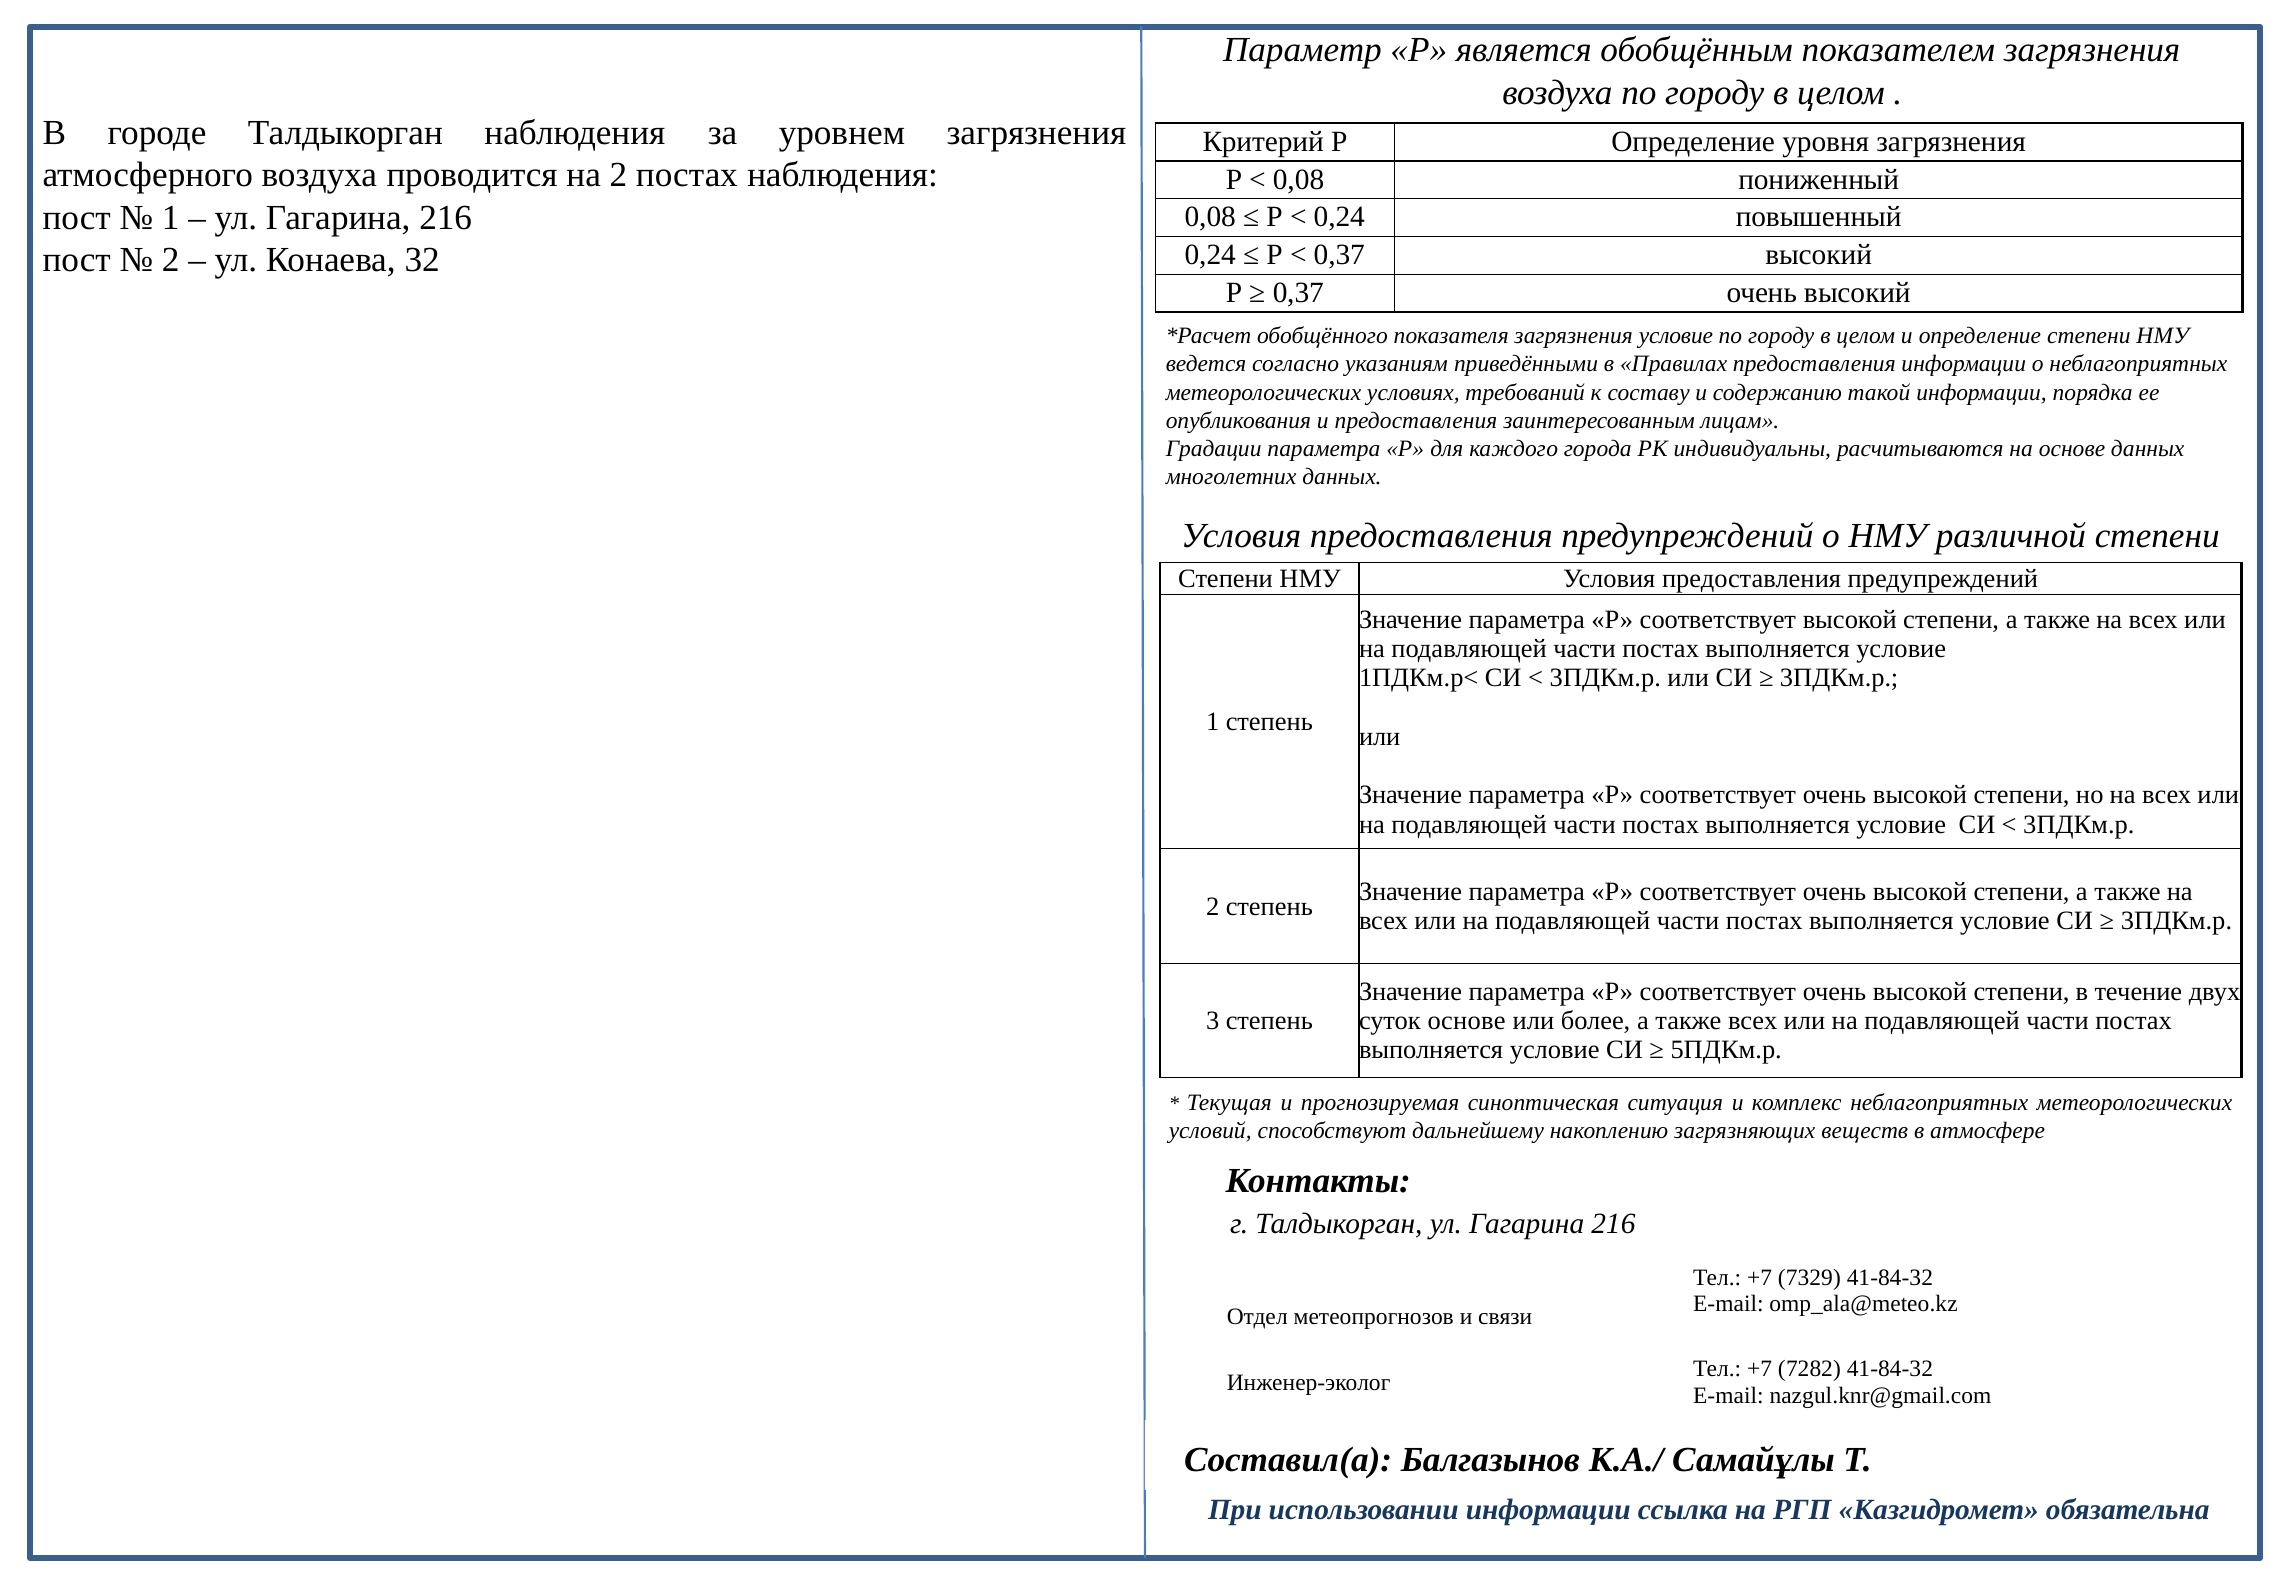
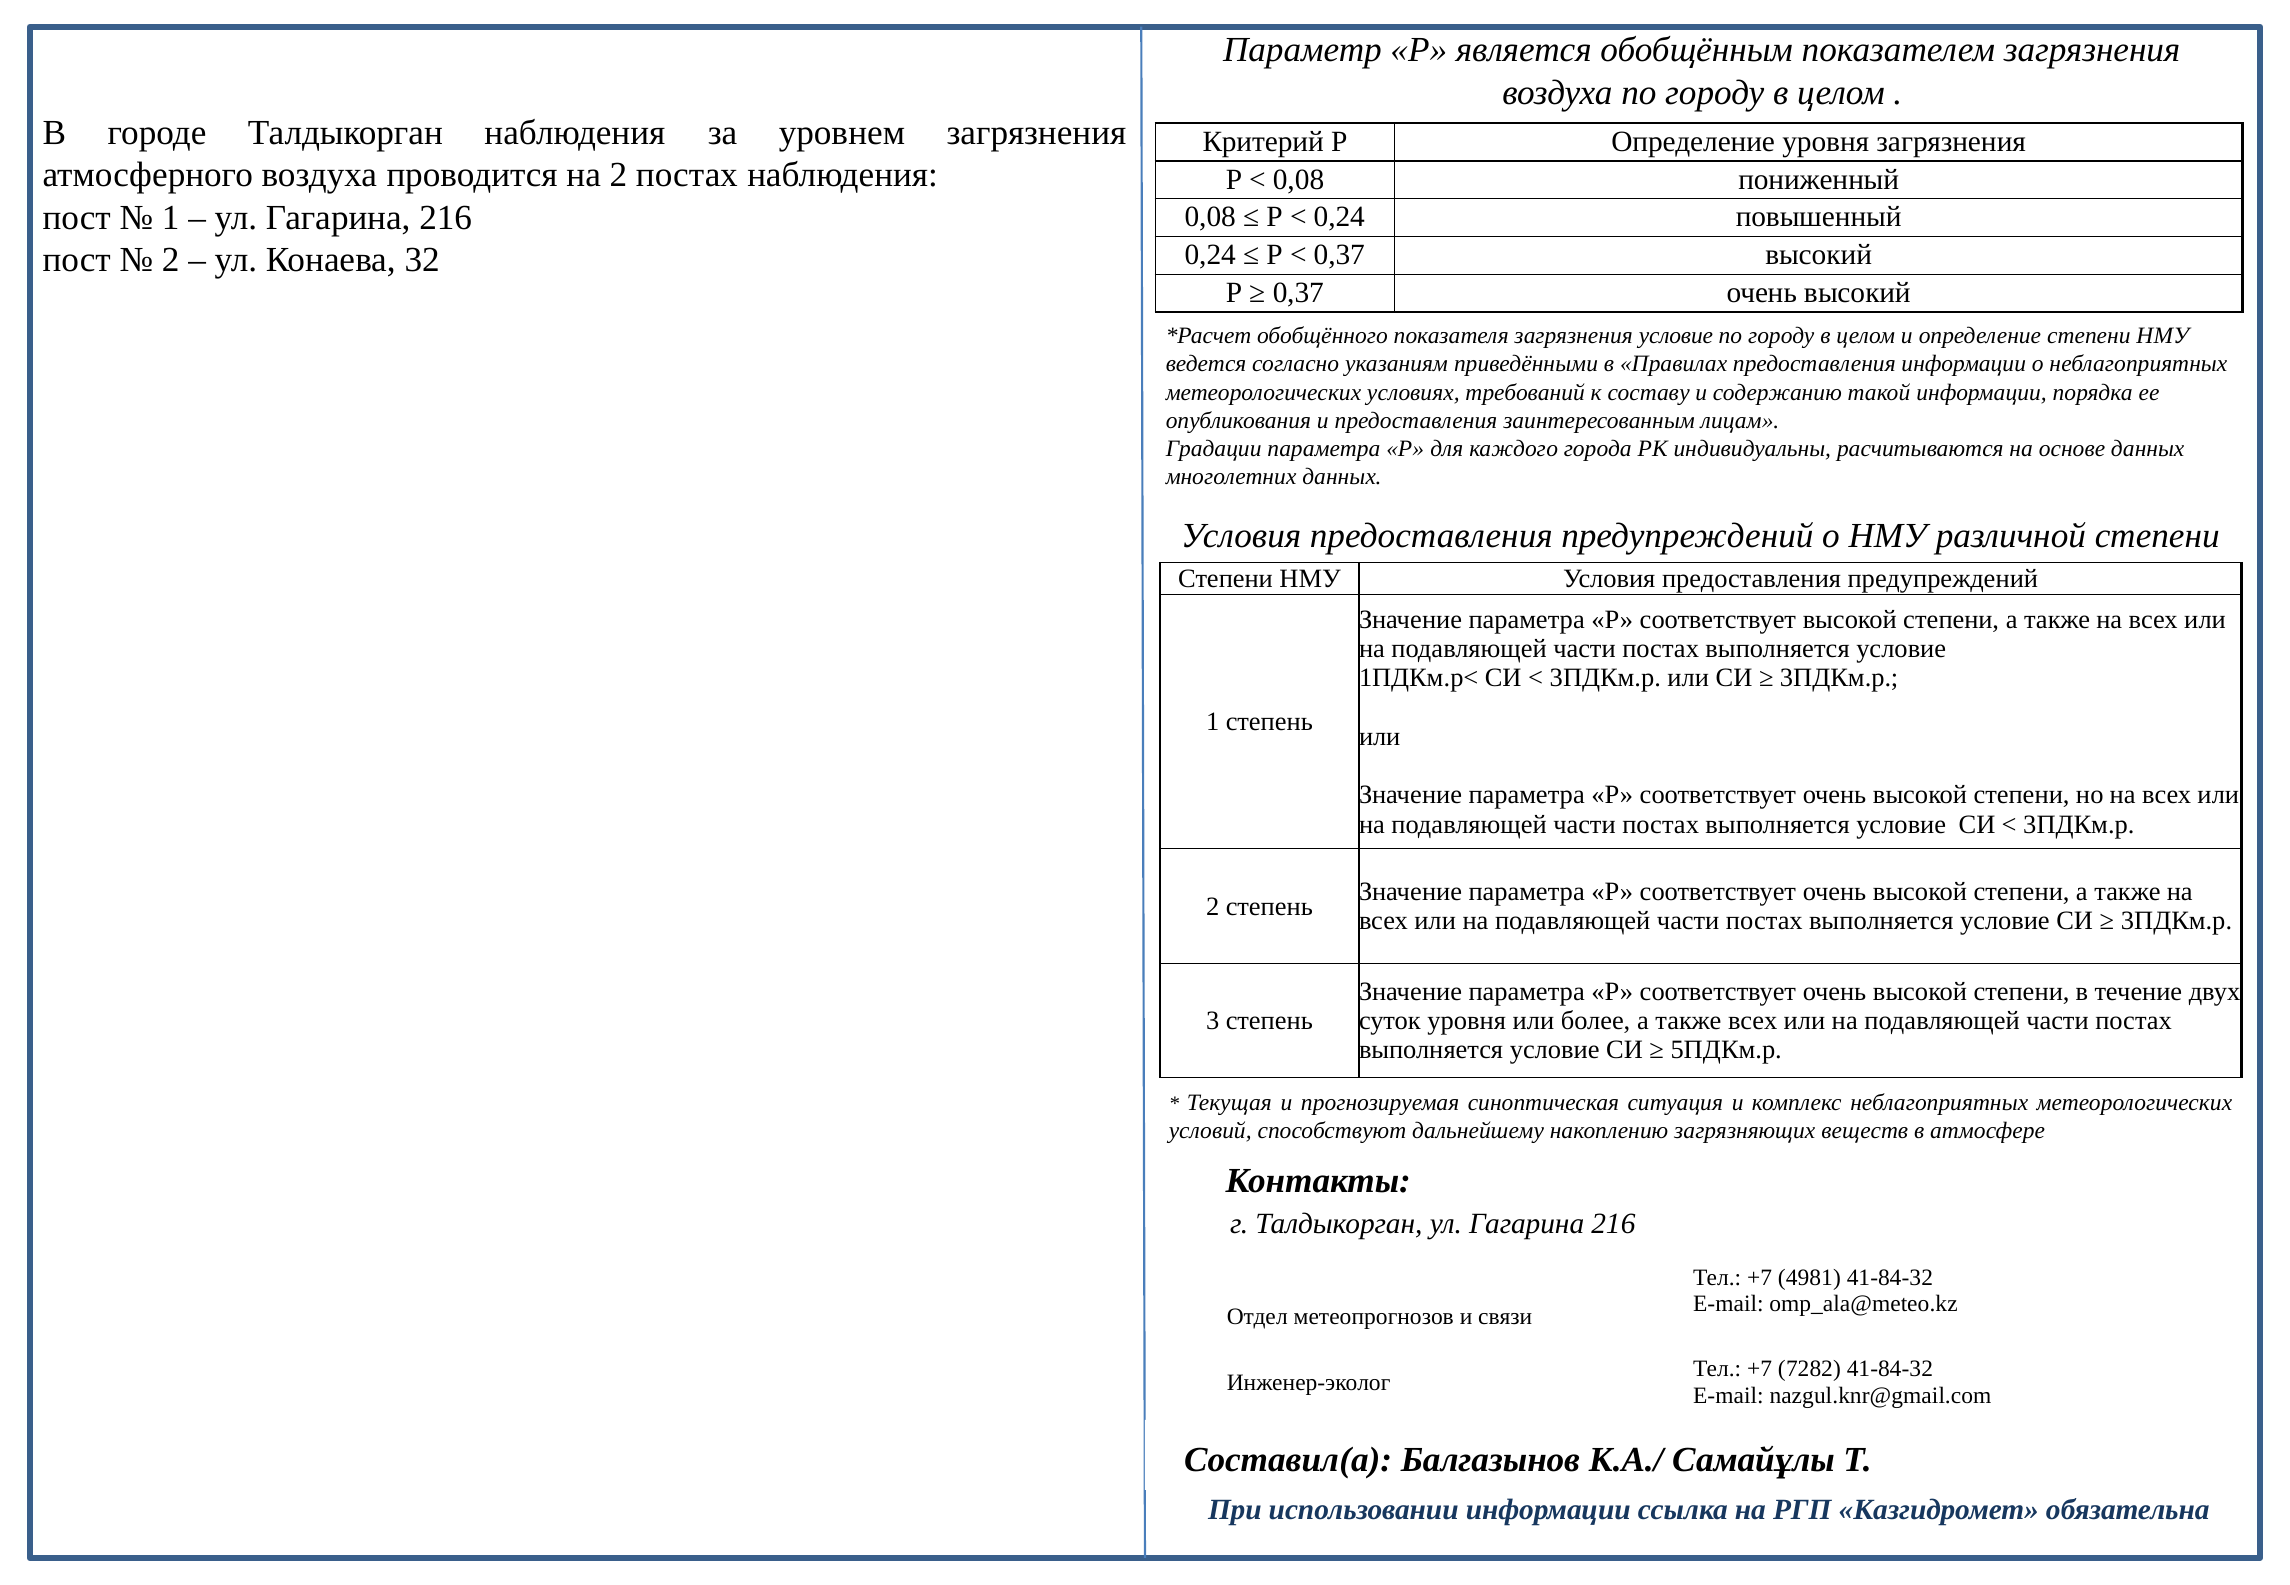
суток основе: основе -> уровня
7329: 7329 -> 4981
